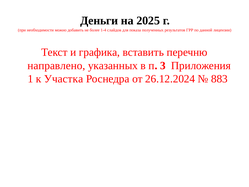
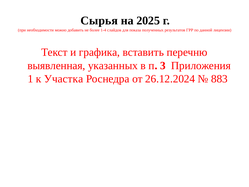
Деньги: Деньги -> Сырья
направлено: направлено -> выявленная
